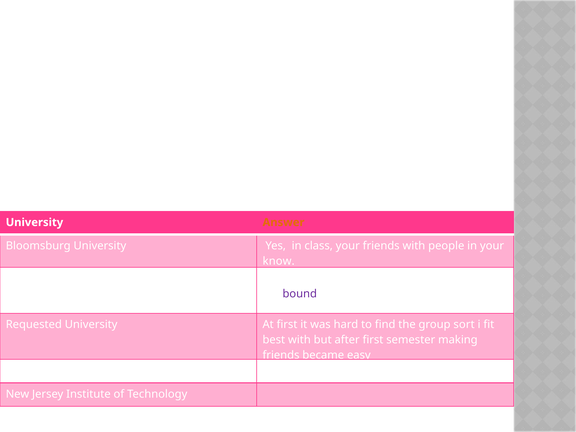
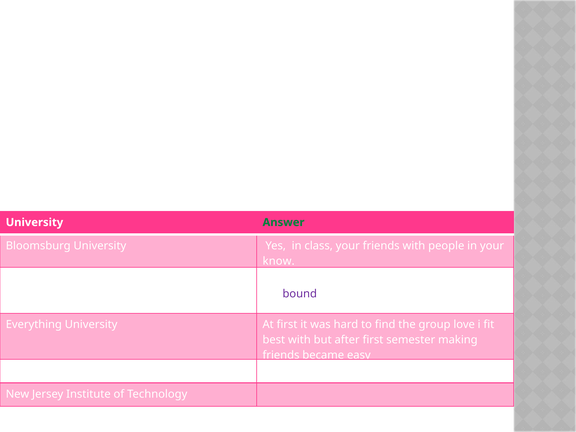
Answer colour: orange -> green
Requested: Requested -> Everything
sort: sort -> love
